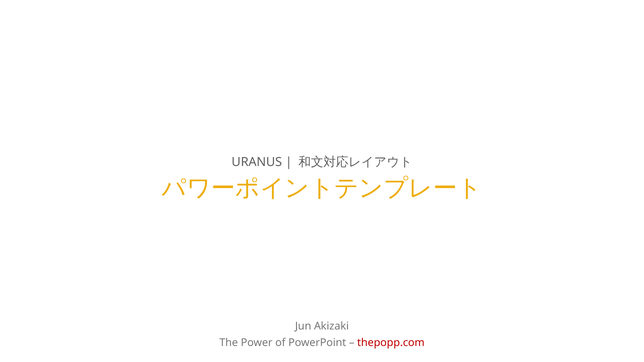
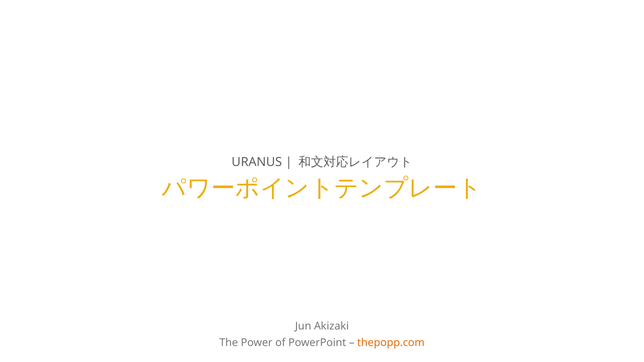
thepopp.com colour: red -> orange
